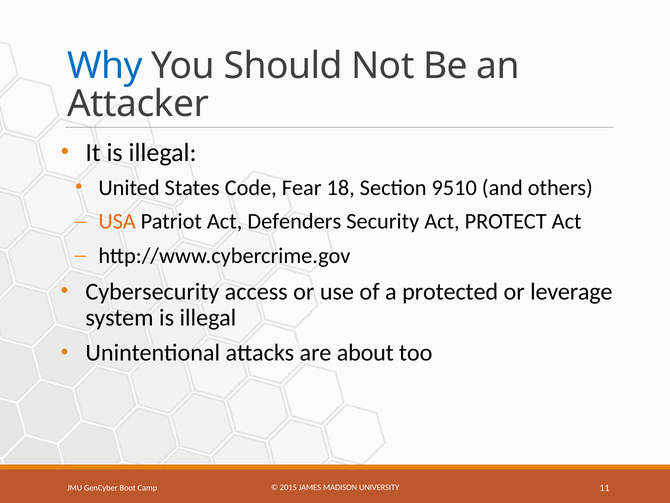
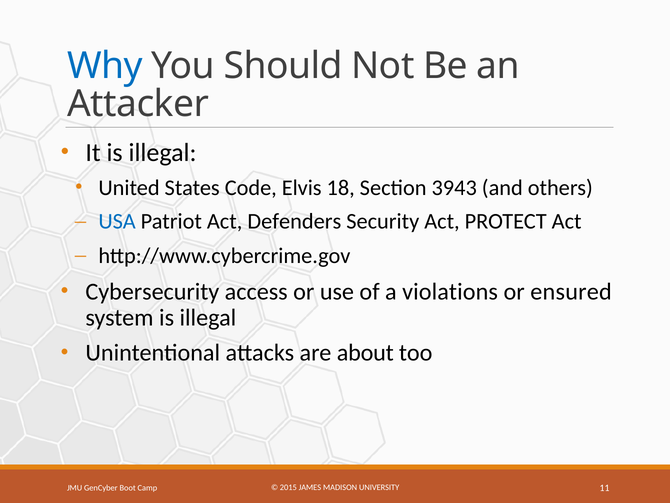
Fear: Fear -> Elvis
9510: 9510 -> 3943
USA colour: orange -> blue
protected: protected -> violations
leverage: leverage -> ensured
